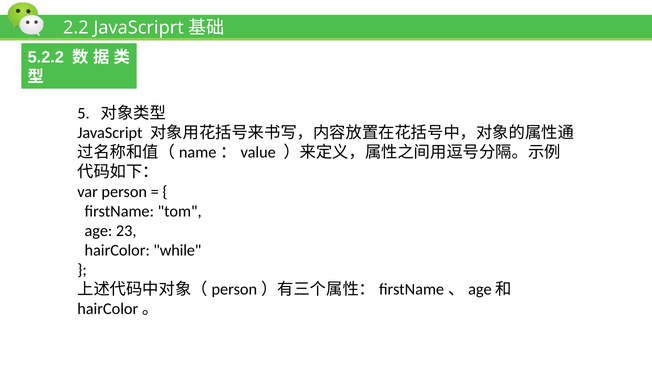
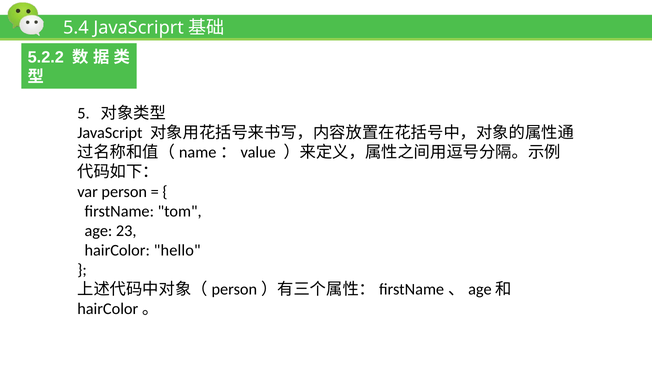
2.2: 2.2 -> 5.4
while: while -> hello
